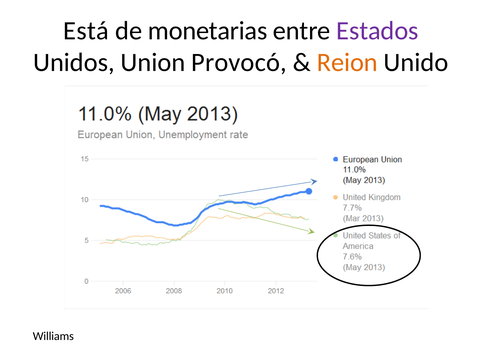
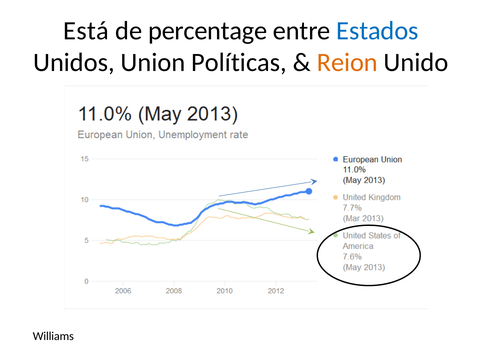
monetarias: monetarias -> percentage
Estados colour: purple -> blue
Provocó: Provocó -> Políticas
